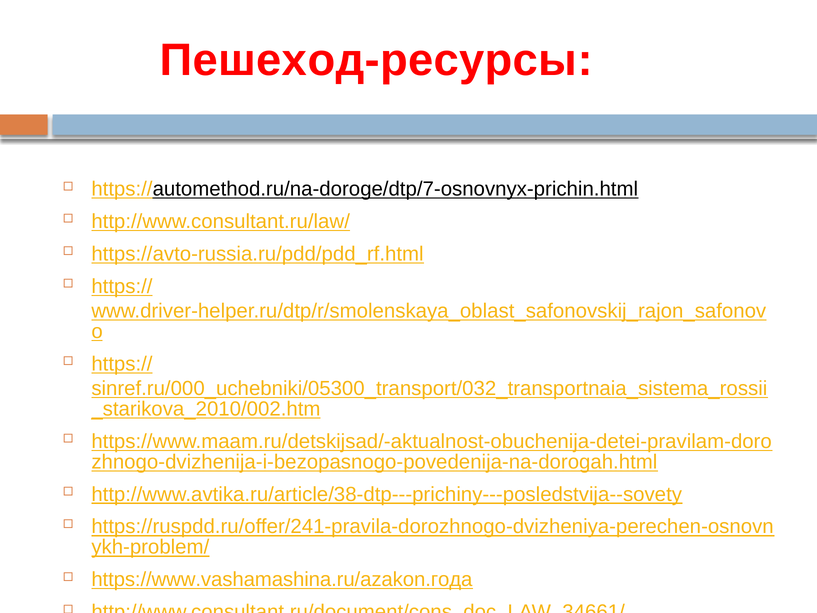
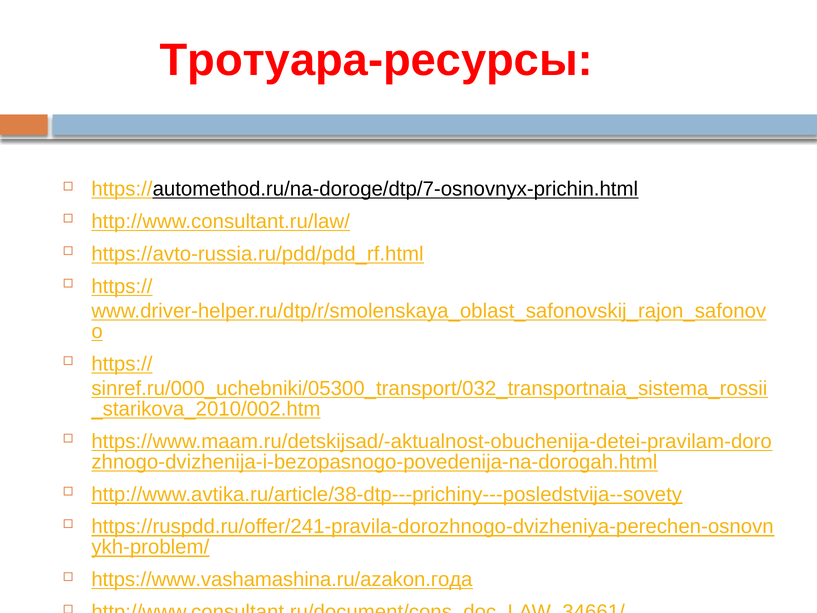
Пешеход-ресурсы: Пешеход-ресурсы -> Тротуара-ресурсы
